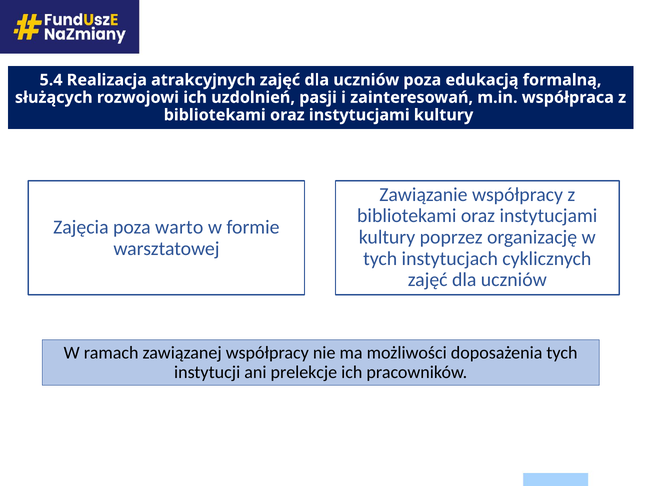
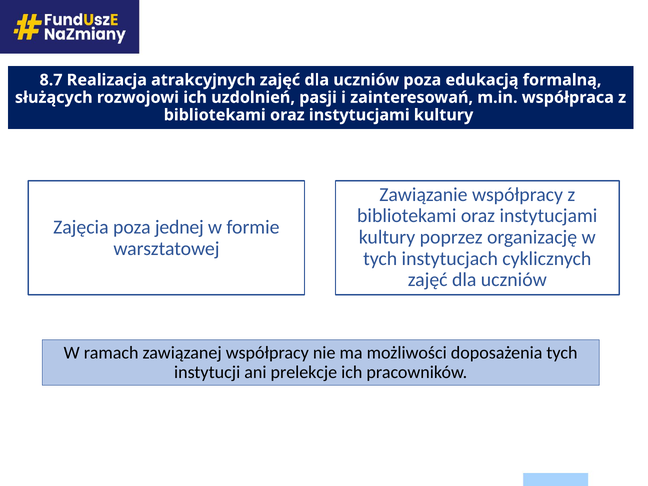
5.4: 5.4 -> 8.7
warto: warto -> jednej
